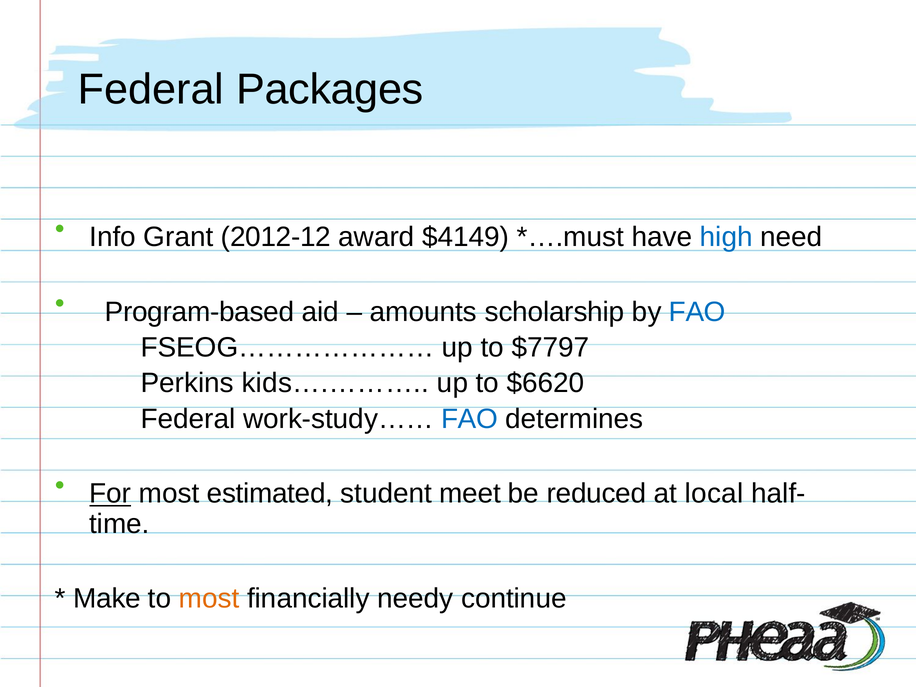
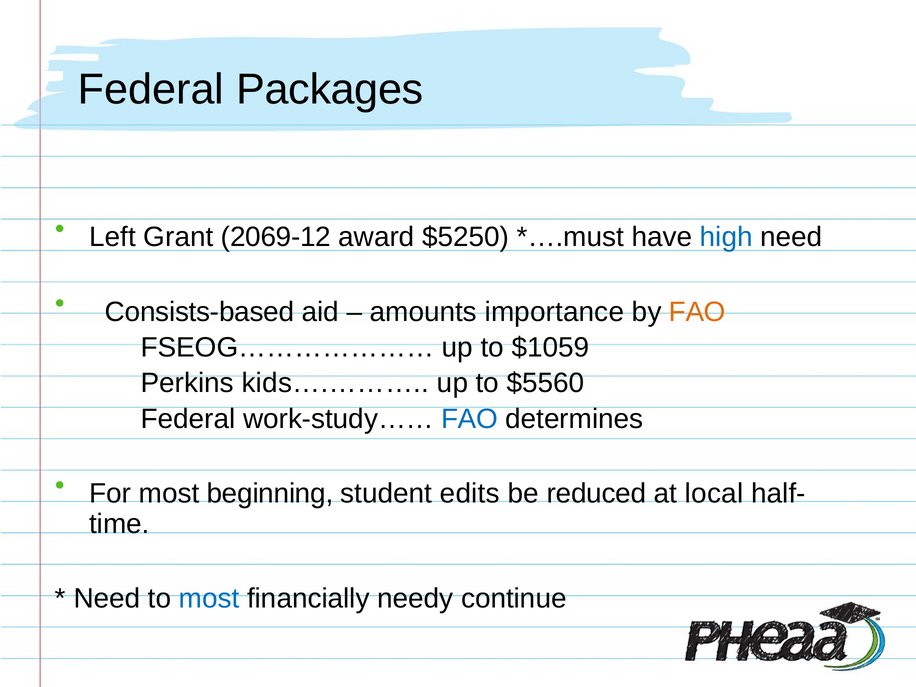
Info: Info -> Left
2012-12: 2012-12 -> 2069-12
$4149: $4149 -> $5250
Program-based: Program-based -> Consists-based
scholarship: scholarship -> importance
FAO at (697, 312) colour: blue -> orange
$7797: $7797 -> $1059
$6620: $6620 -> $5560
For underline: present -> none
estimated: estimated -> beginning
meet: meet -> edits
Make at (107, 599): Make -> Need
most at (209, 599) colour: orange -> blue
